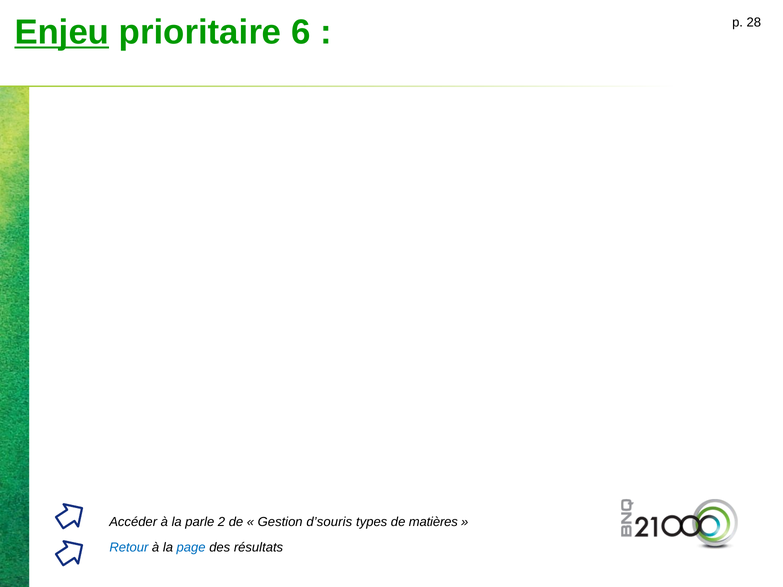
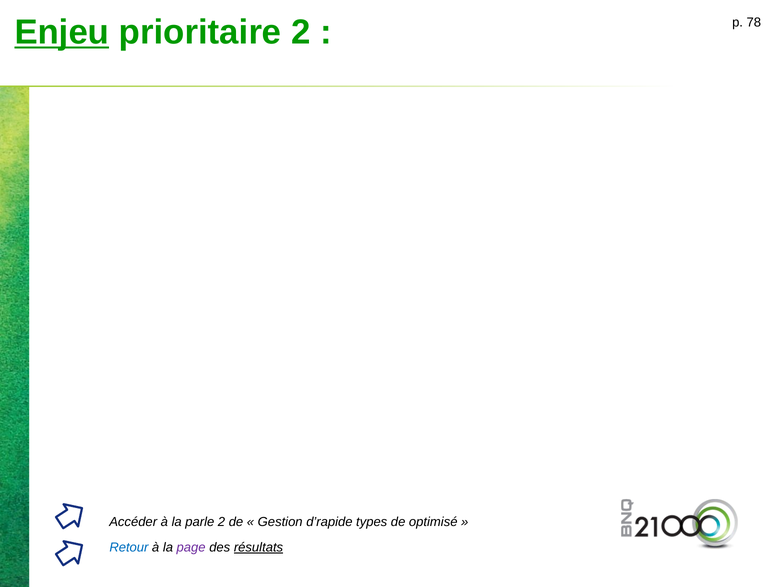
prioritaire 6: 6 -> 2
28: 28 -> 78
d’souris: d’souris -> d’rapide
matières: matières -> optimisé
page colour: blue -> purple
résultats underline: none -> present
